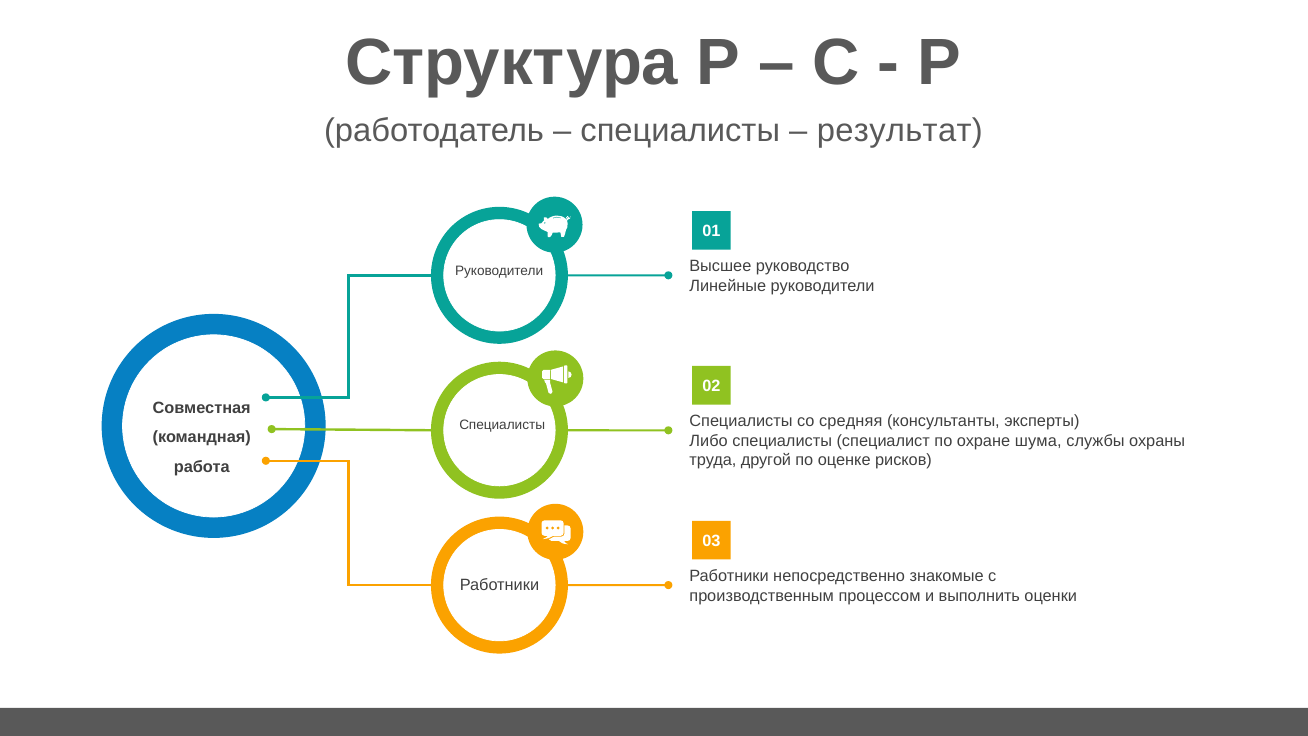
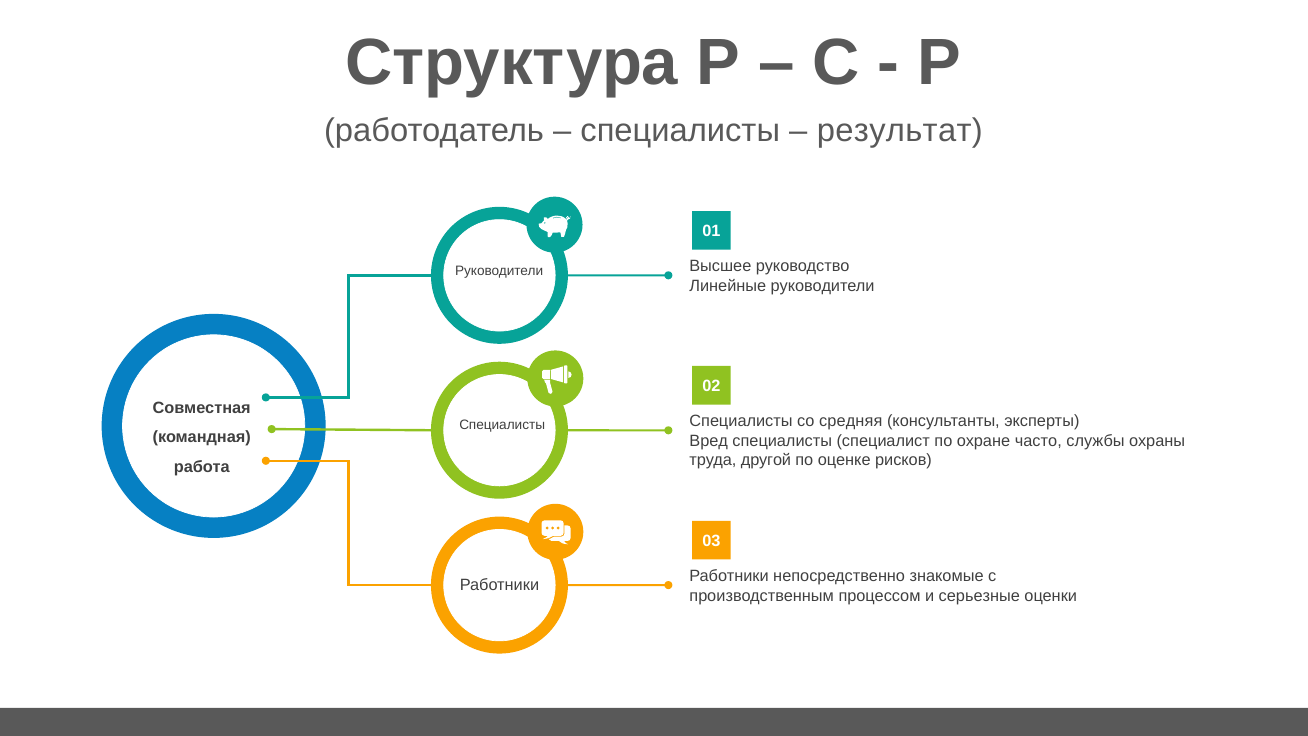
Либо: Либо -> Вред
шума: шума -> часто
выполнить: выполнить -> серьезные
